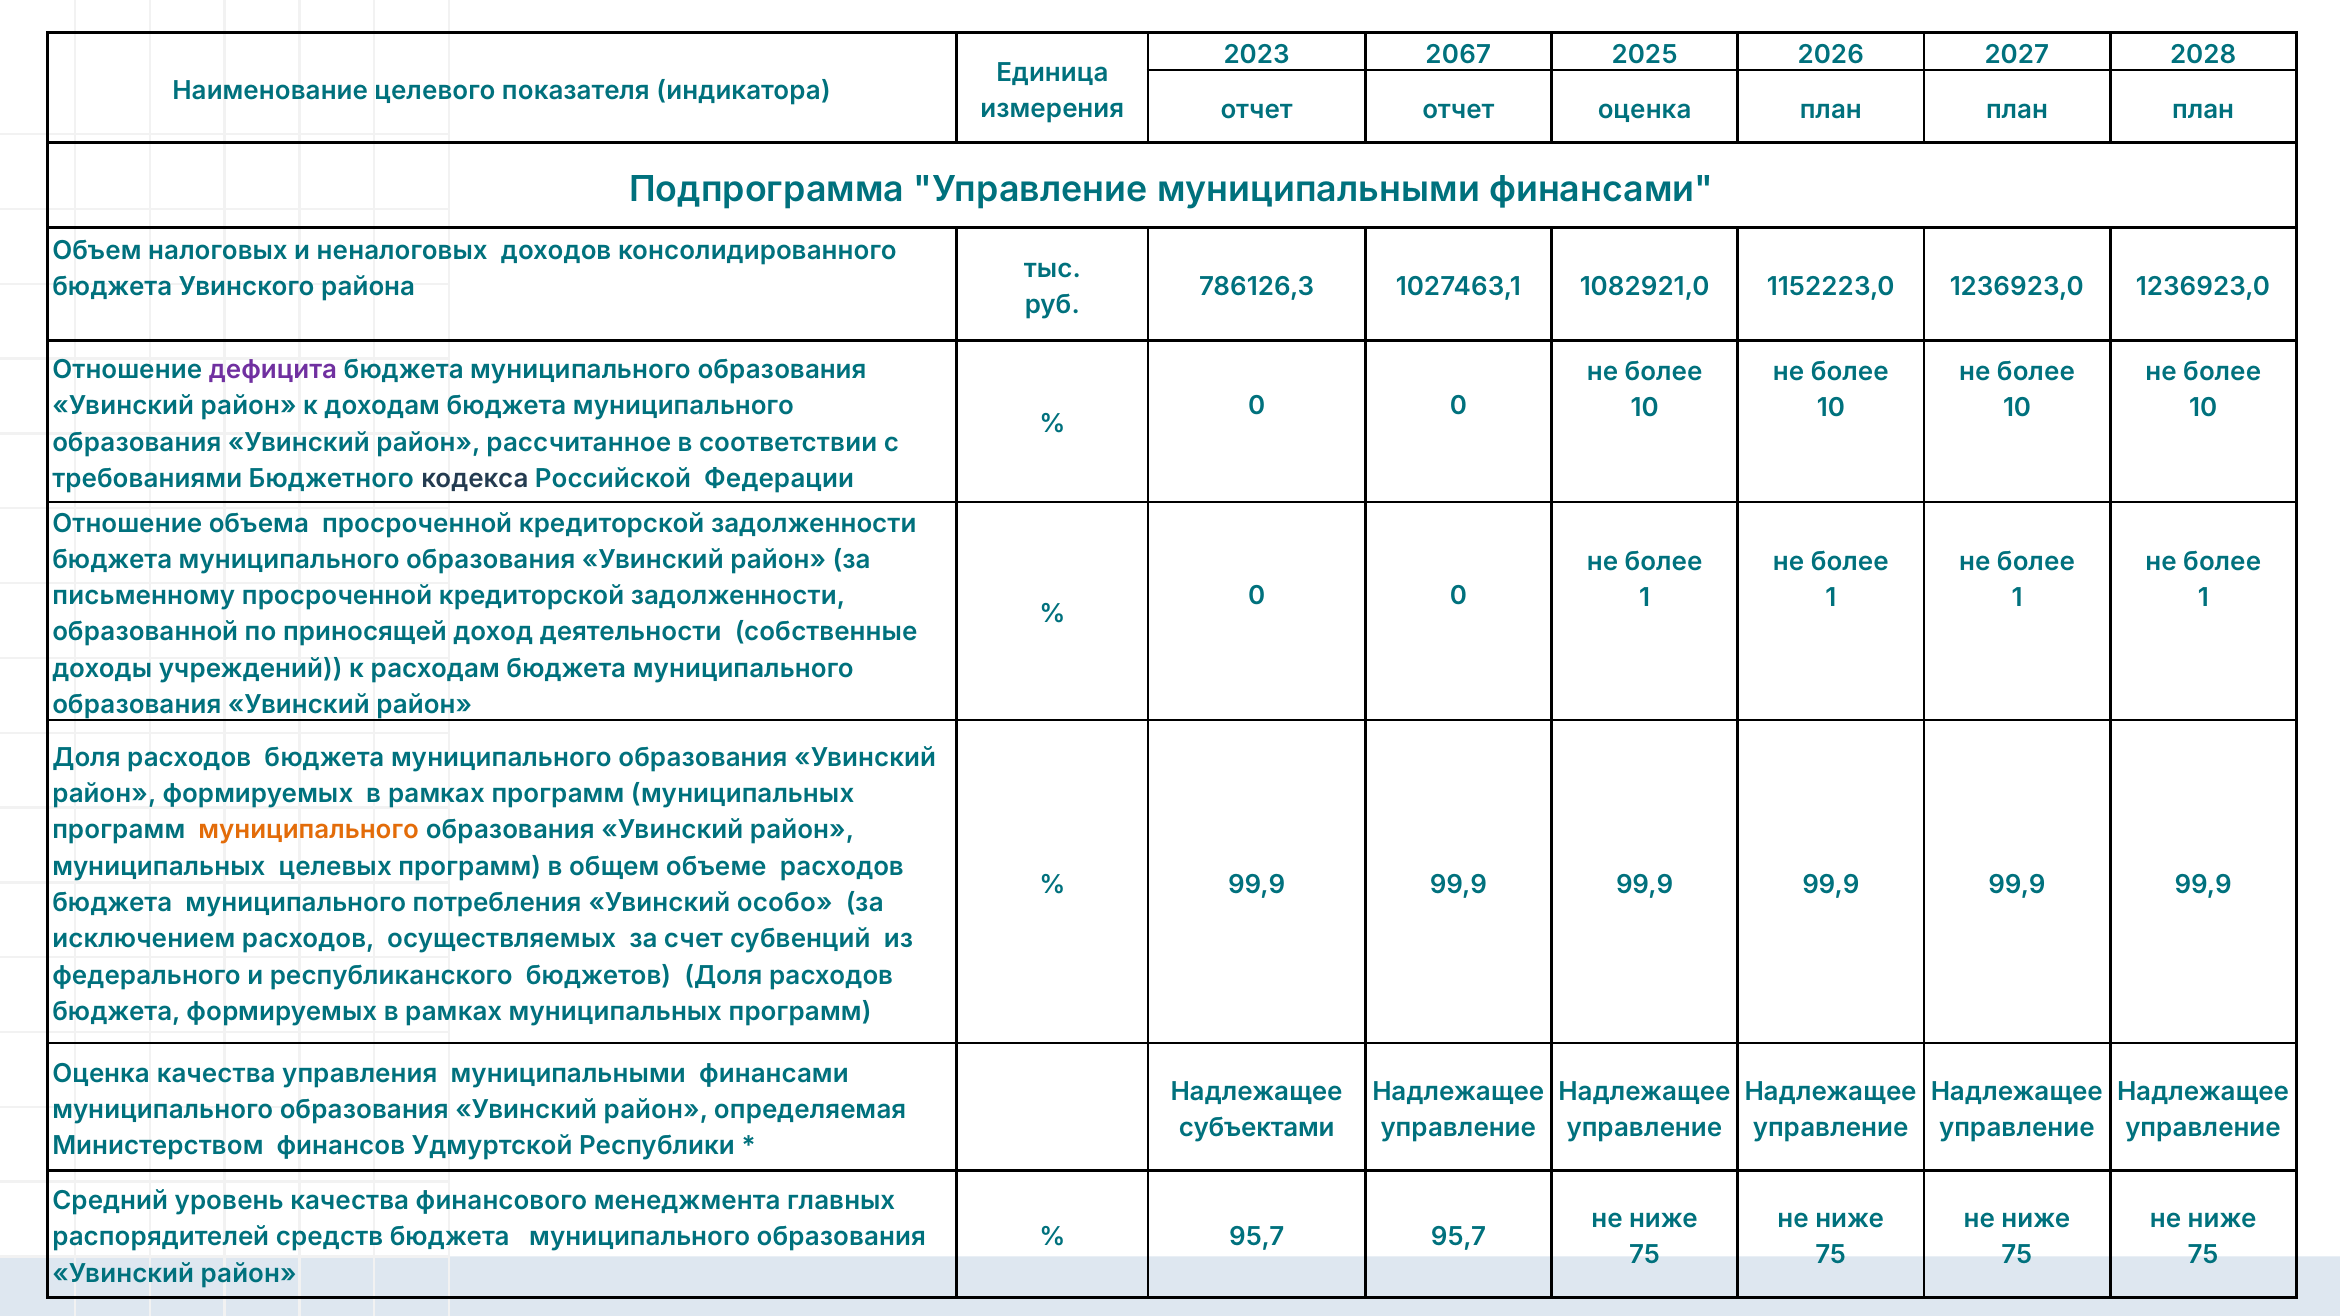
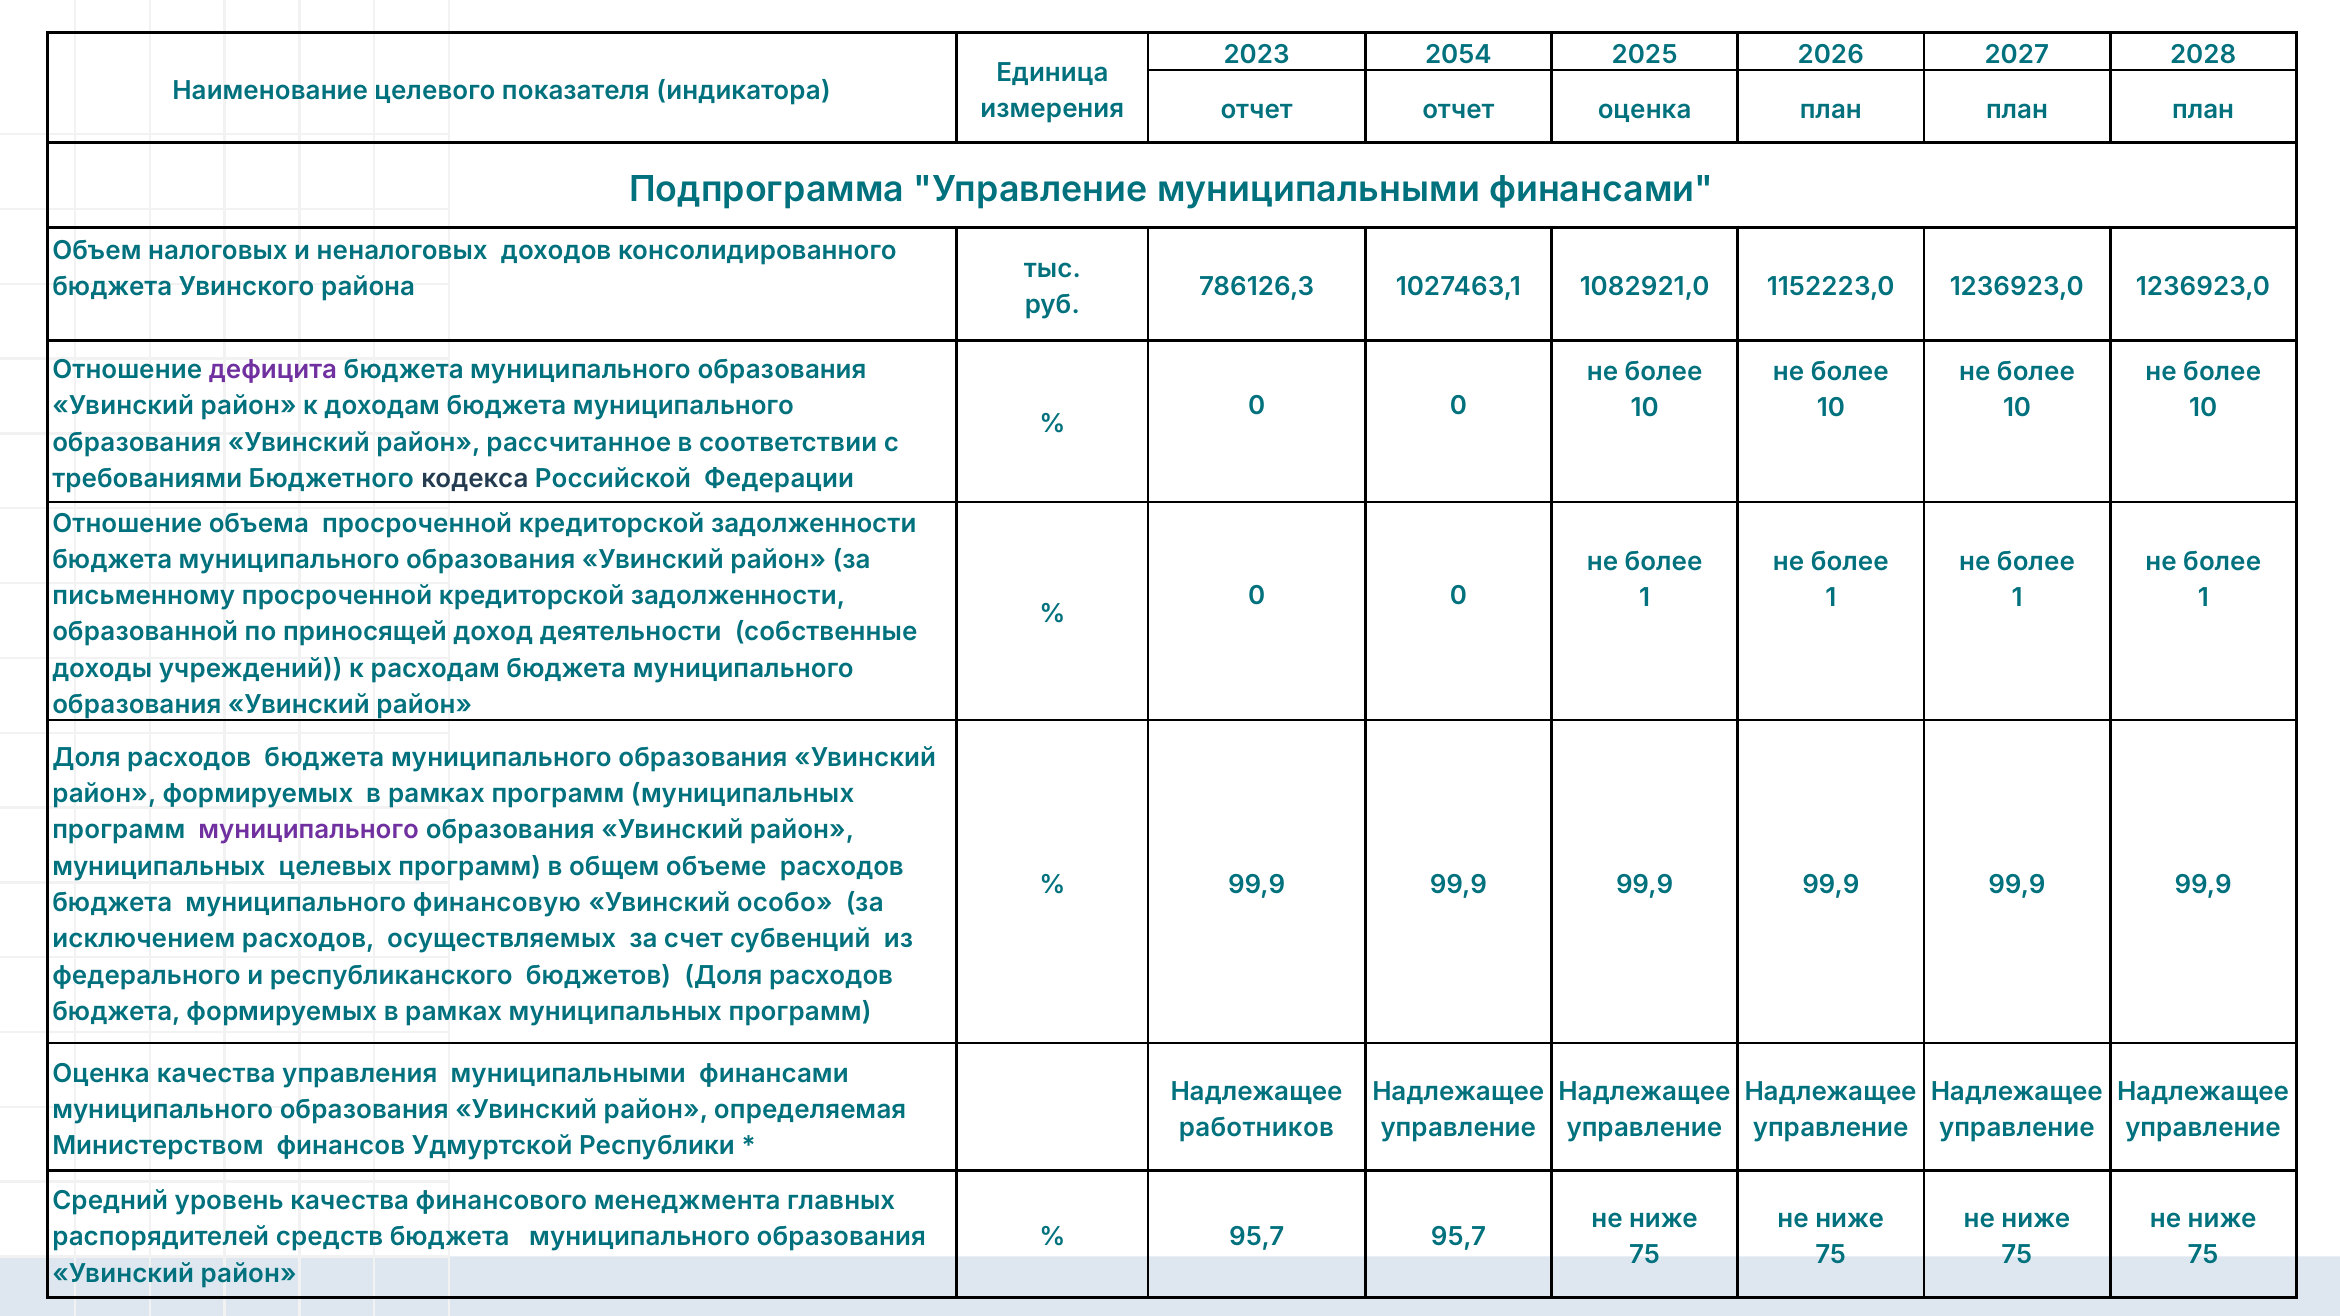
2067: 2067 -> 2054
муниципального at (309, 831) colour: orange -> purple
потребления: потребления -> финансовую
субъектами: субъектами -> работников
